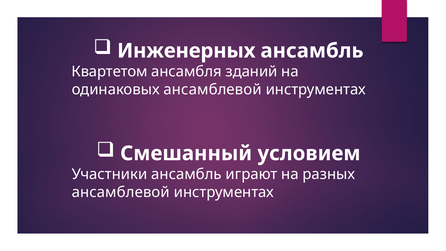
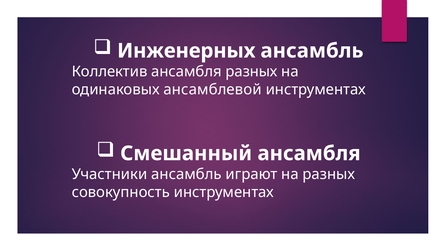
Квартетом: Квартетом -> Коллектив
ансамбля зданий: зданий -> разных
Смешанный условием: условием -> ансамбля
ансамблевой at (121, 192): ансамблевой -> совокупность
